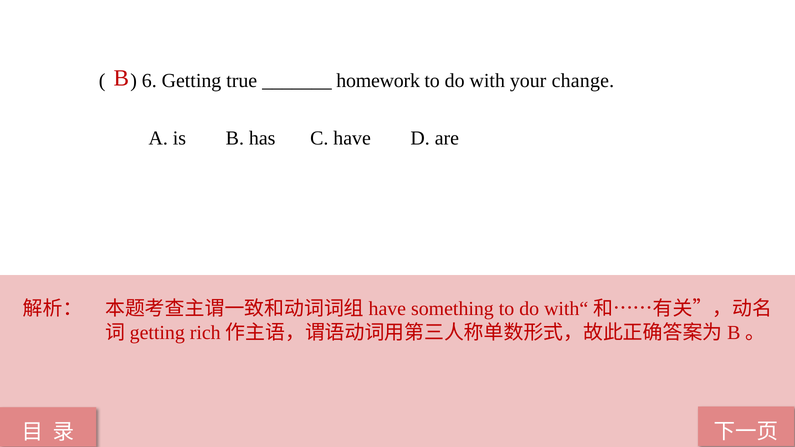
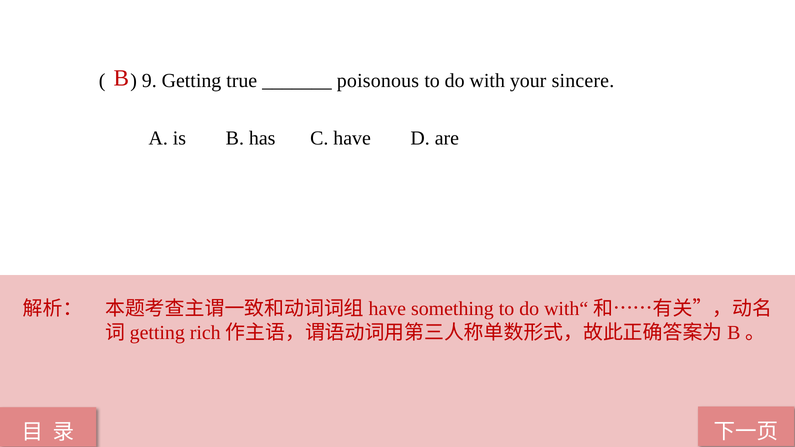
6: 6 -> 9
homework: homework -> poisonous
change: change -> sincere
